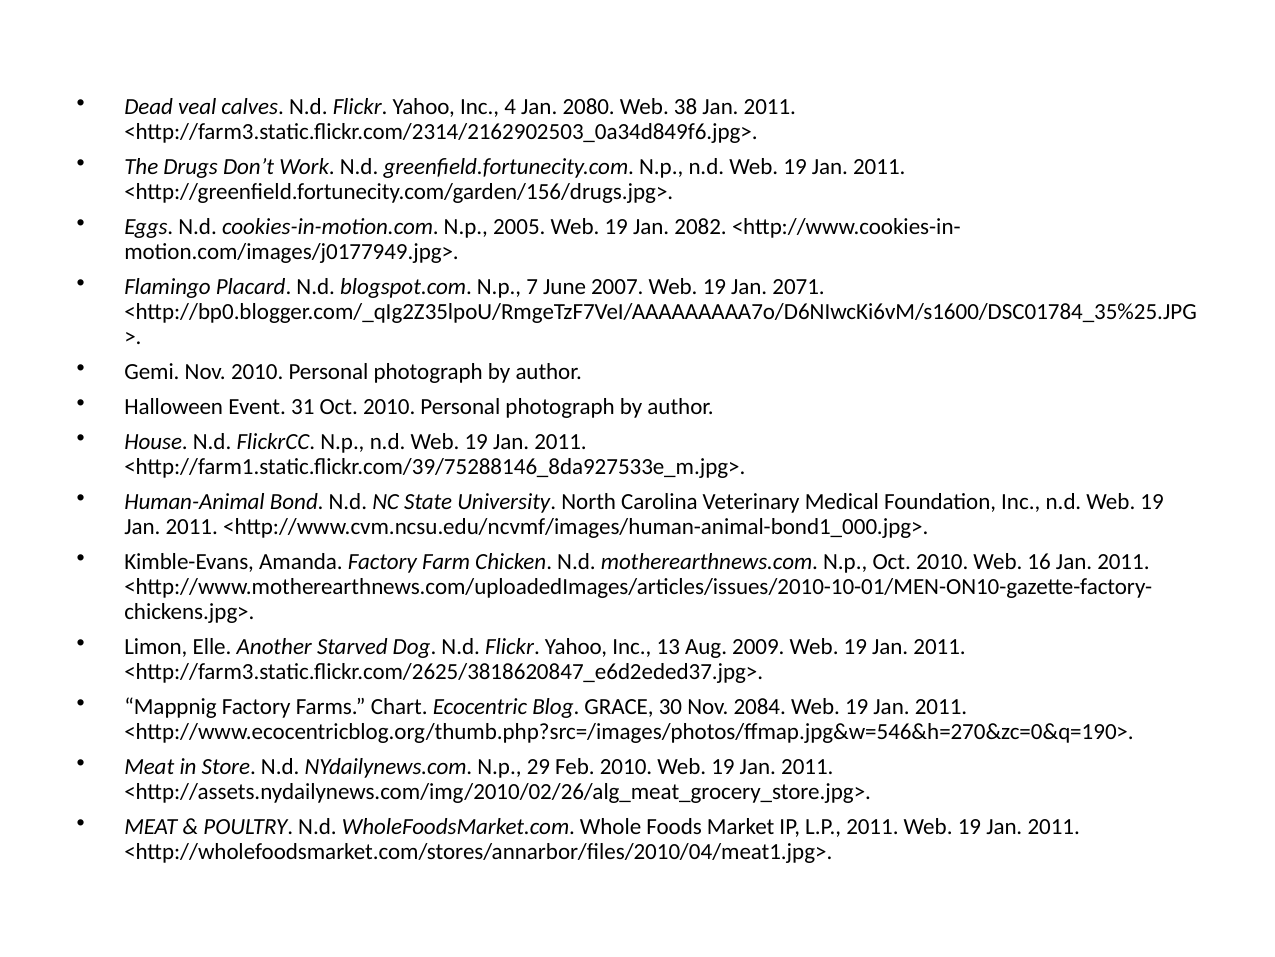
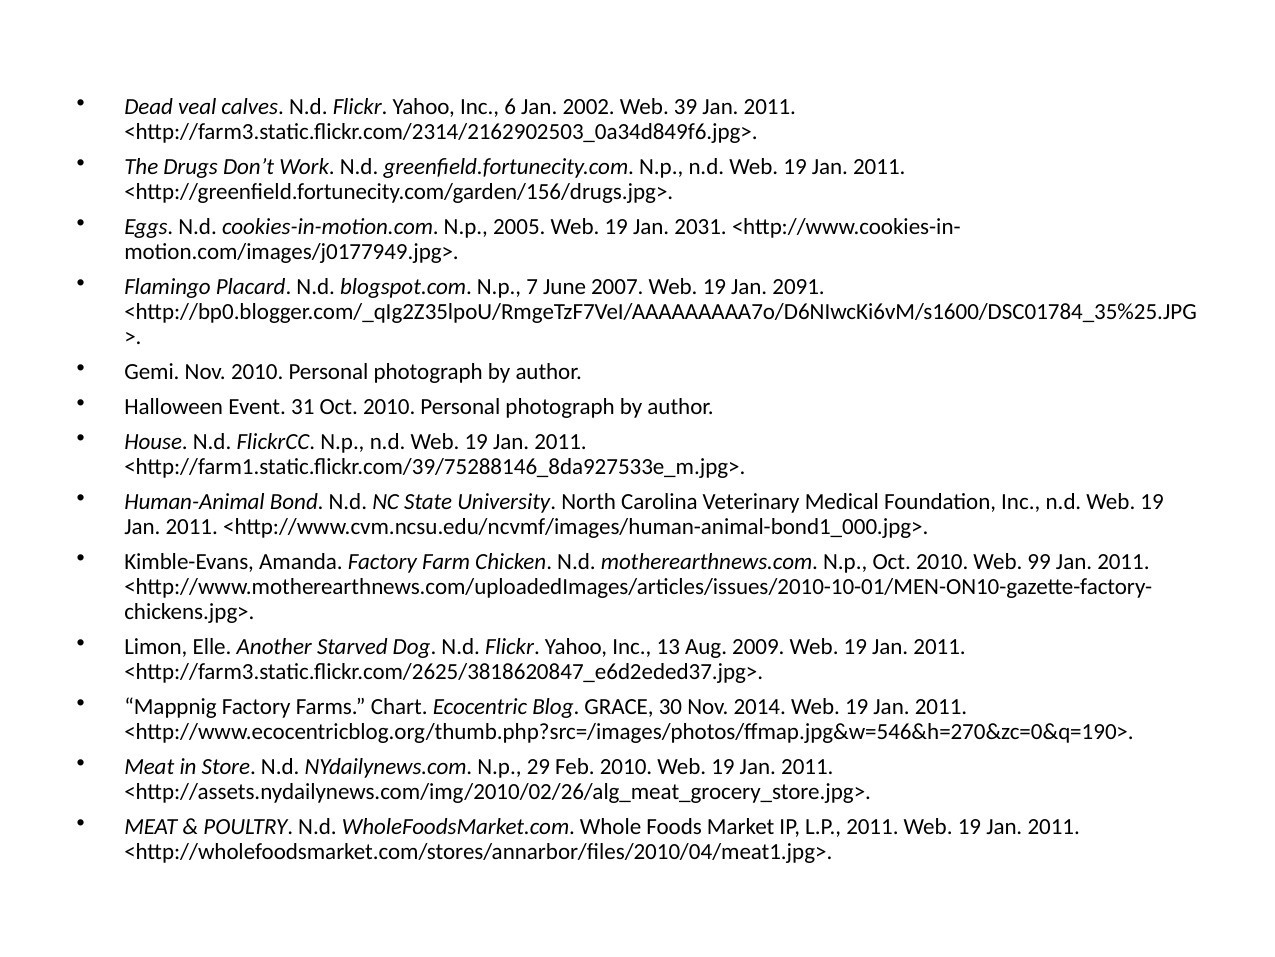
4: 4 -> 6
2080: 2080 -> 2002
38: 38 -> 39
2082: 2082 -> 2031
2071: 2071 -> 2091
16: 16 -> 99
2084: 2084 -> 2014
